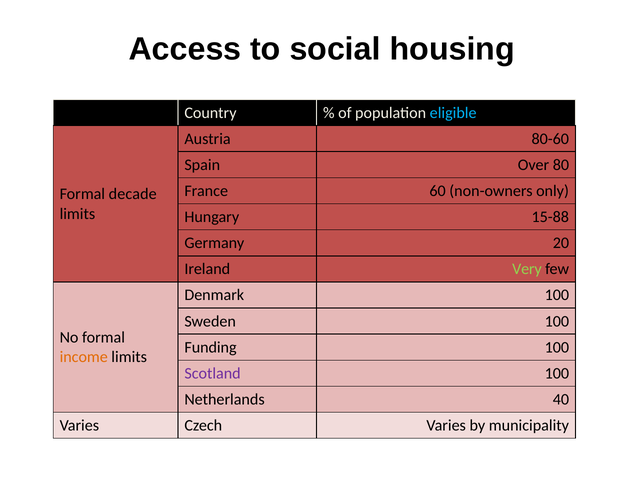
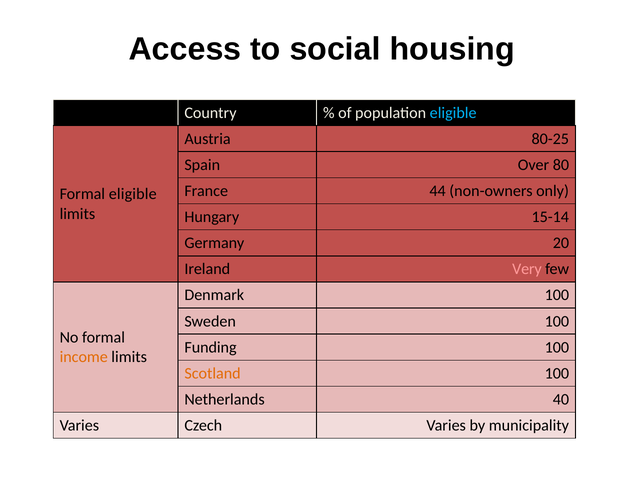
80-60: 80-60 -> 80-25
60: 60 -> 44
Formal decade: decade -> eligible
15-88: 15-88 -> 15-14
Very colour: light green -> pink
Scotland colour: purple -> orange
